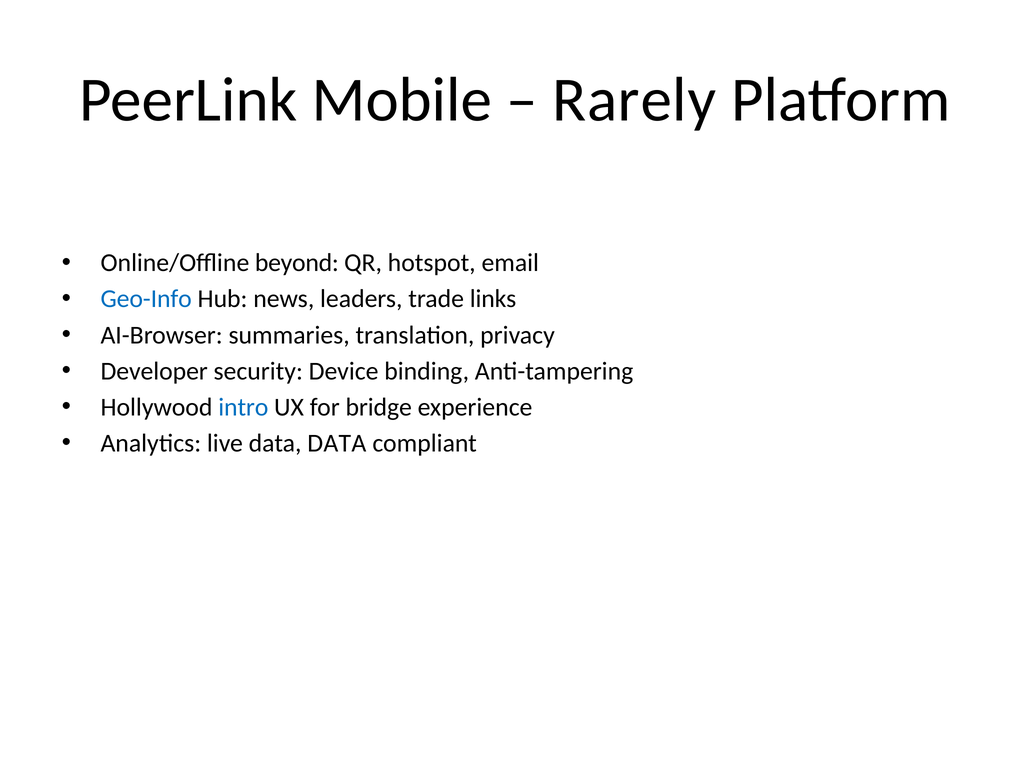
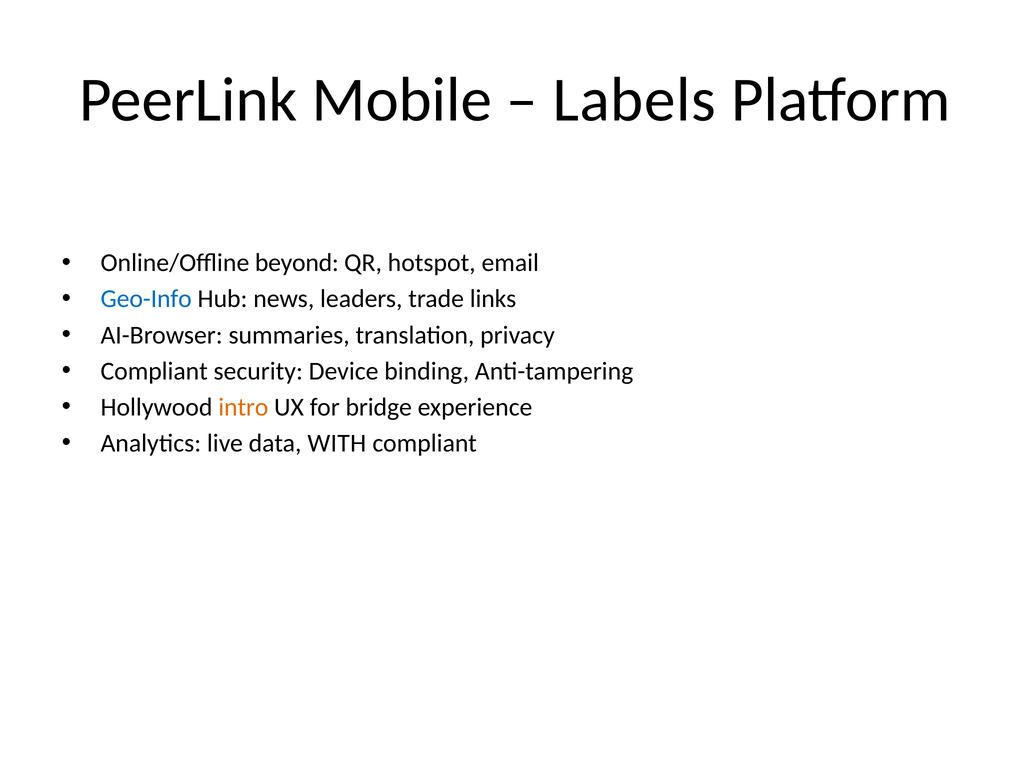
Rarely: Rarely -> Labels
Developer at (154, 371): Developer -> Compliant
intro colour: blue -> orange
data DATA: DATA -> WITH
